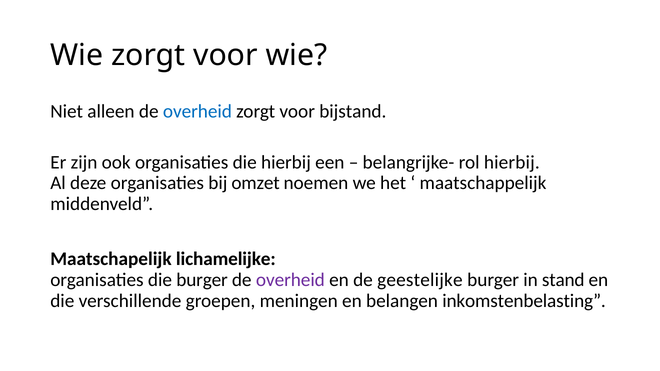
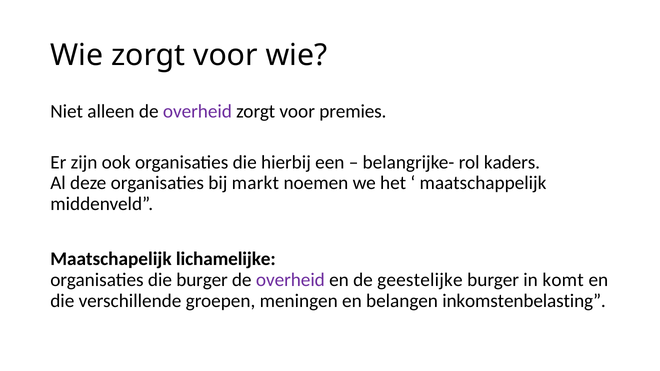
overheid at (197, 112) colour: blue -> purple
bijstand: bijstand -> premies
rol hierbij: hierbij -> kaders
omzet: omzet -> markt
stand: stand -> komt
